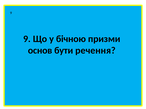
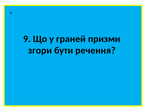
бічною: бічною -> граней
основ: основ -> згори
